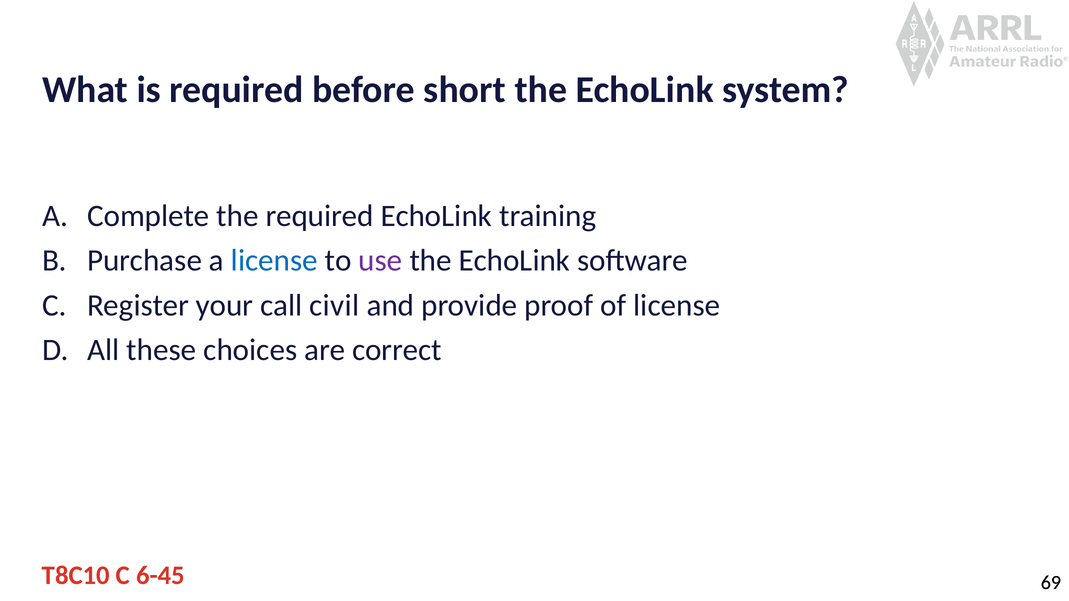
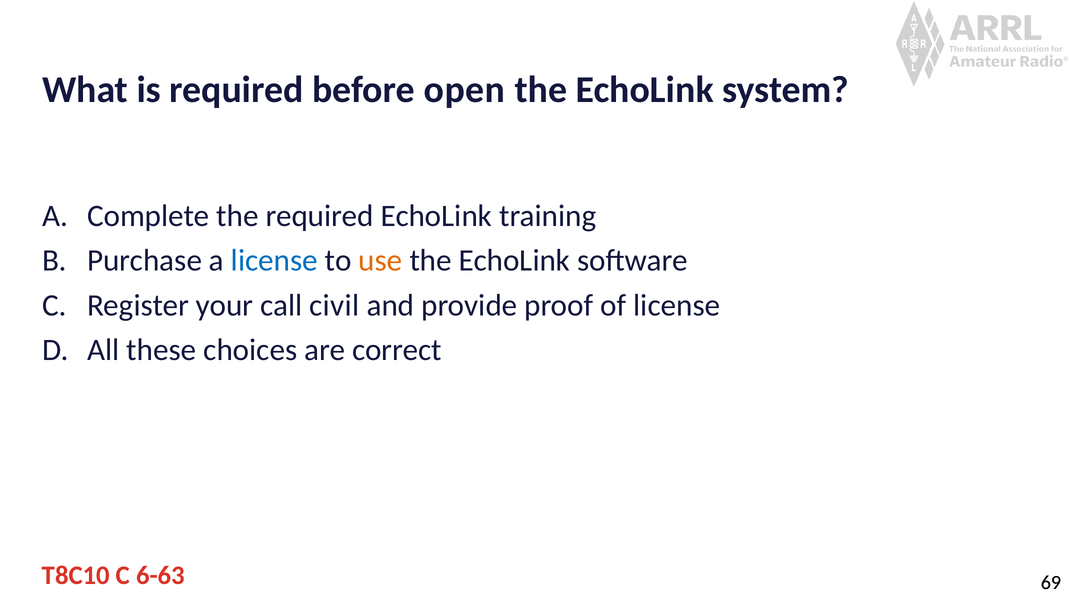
short: short -> open
use colour: purple -> orange
6-45: 6-45 -> 6-63
